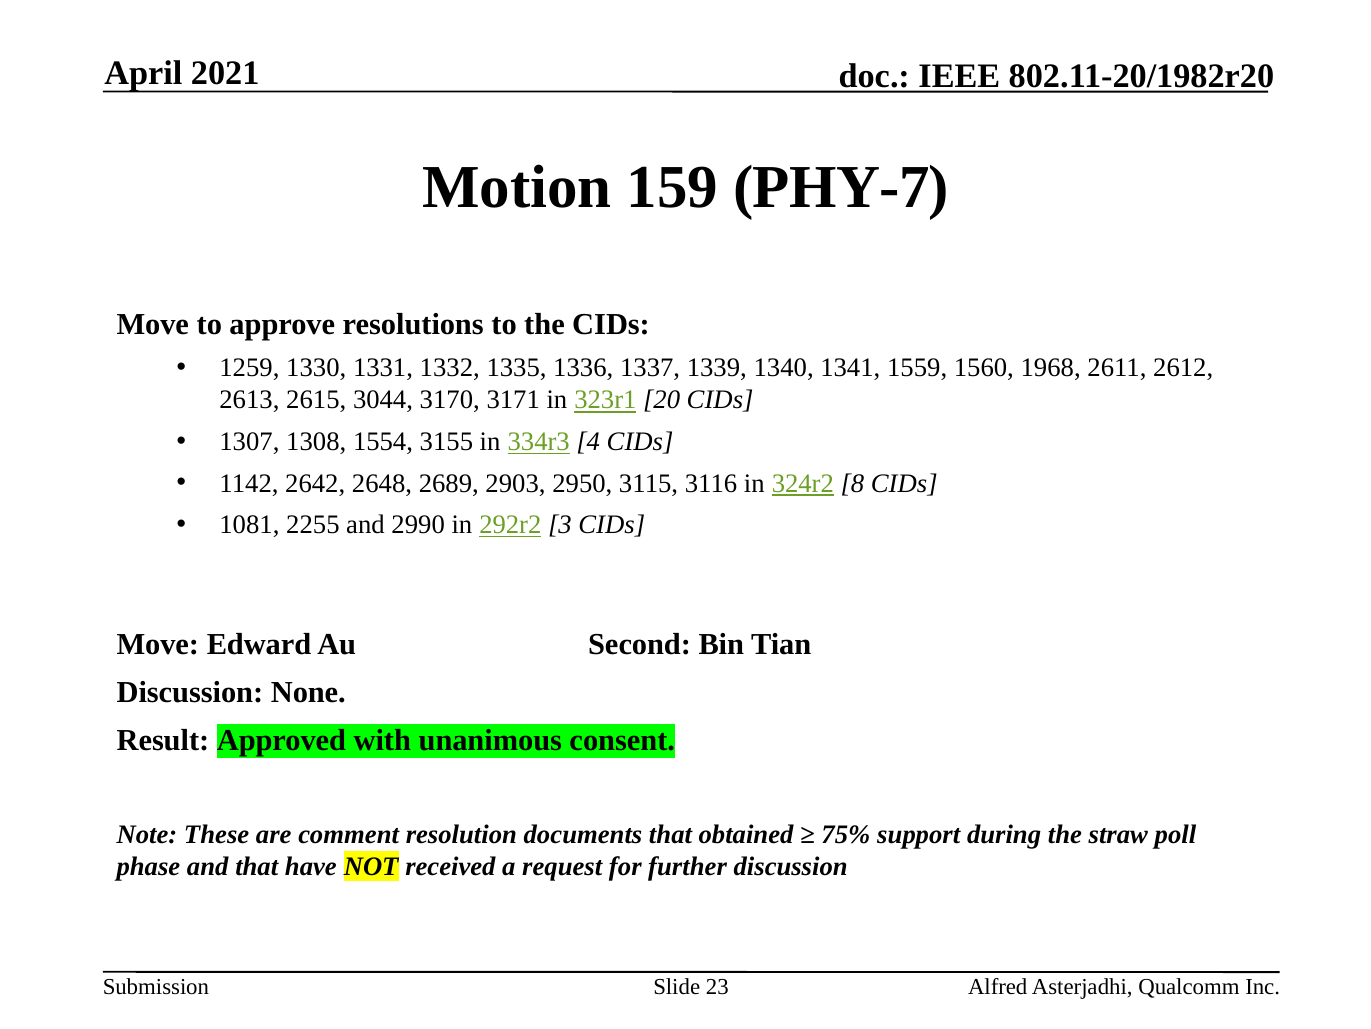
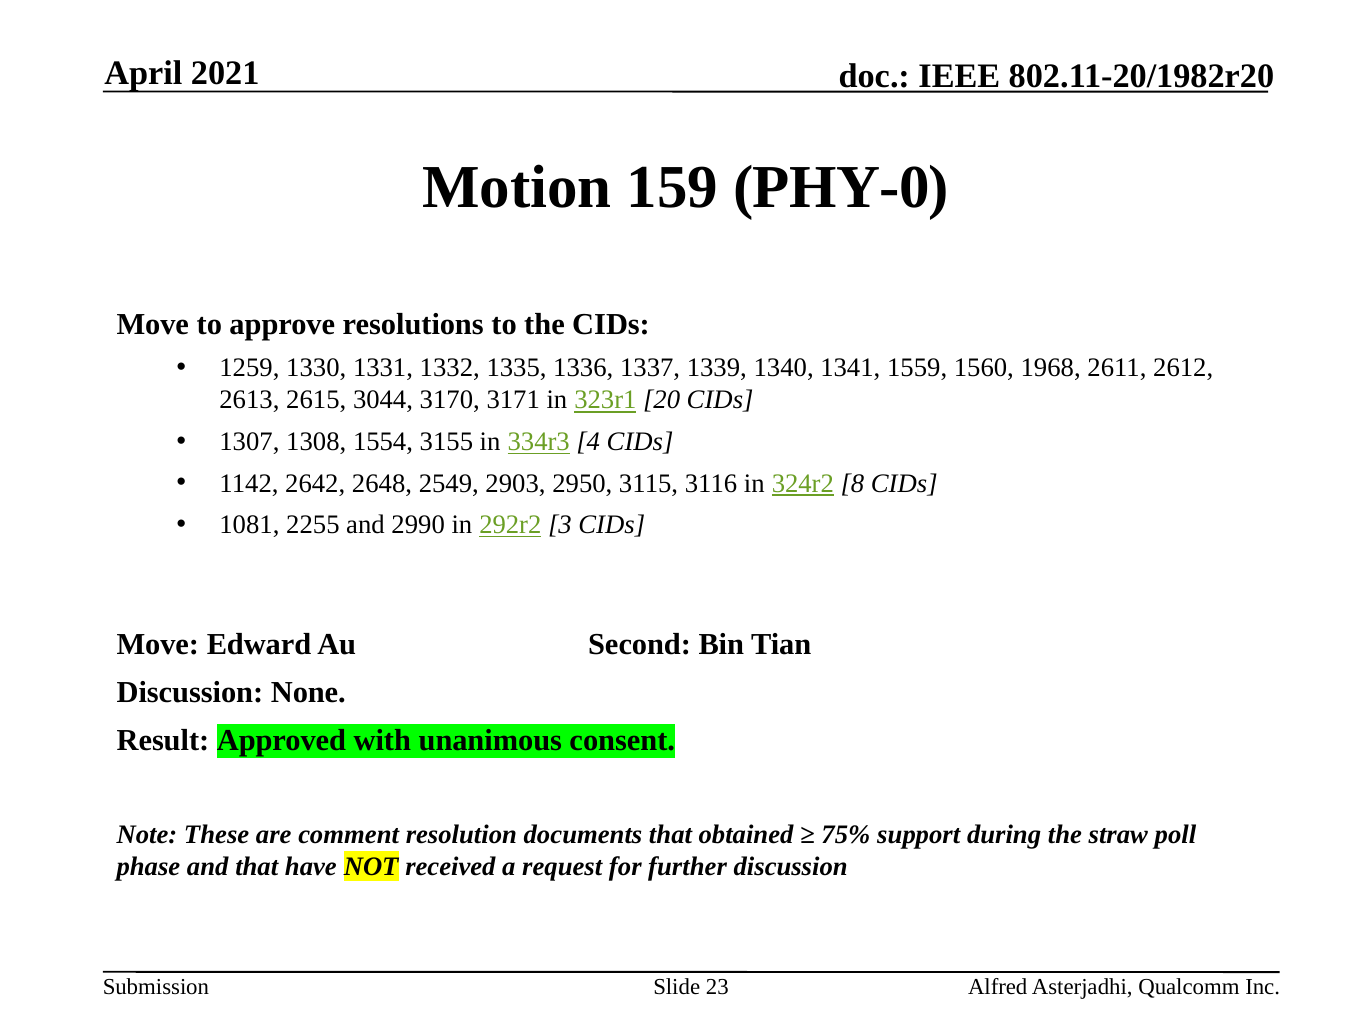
PHY-7: PHY-7 -> PHY-0
2689: 2689 -> 2549
